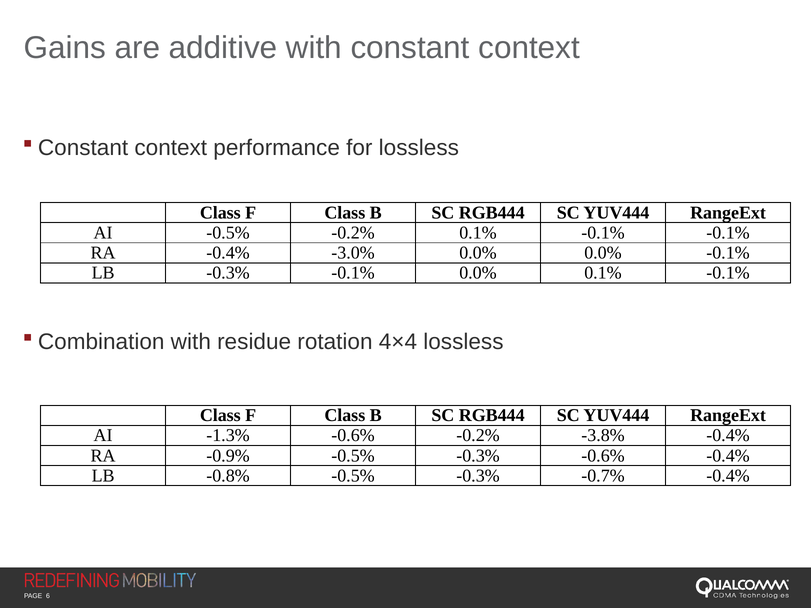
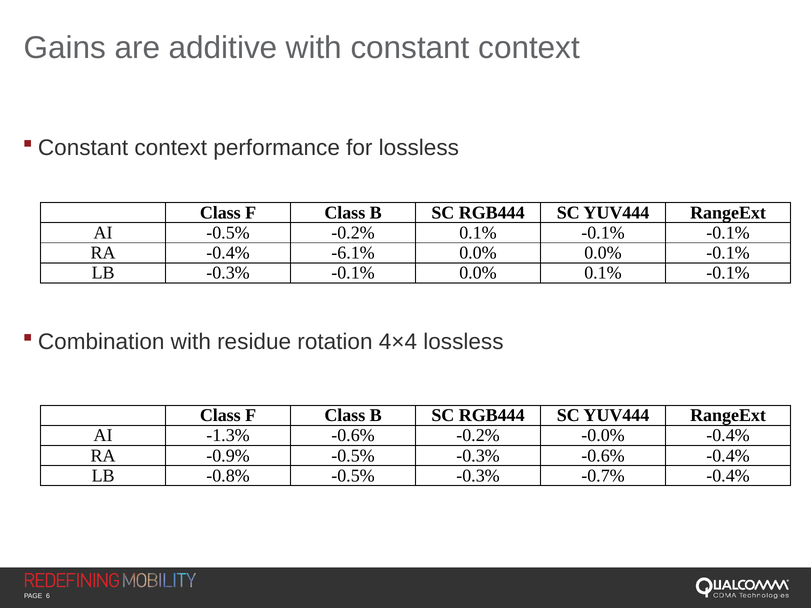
-3.0%: -3.0% -> -6.1%
-3.8%: -3.8% -> -0.0%
